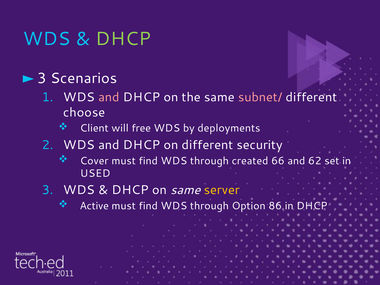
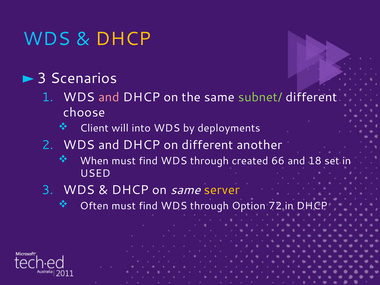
DHCP at (123, 39) colour: light green -> yellow
subnet/ colour: pink -> light green
free: free -> into
security: security -> another
Cover: Cover -> When
62: 62 -> 18
Active: Active -> Often
86: 86 -> 72
